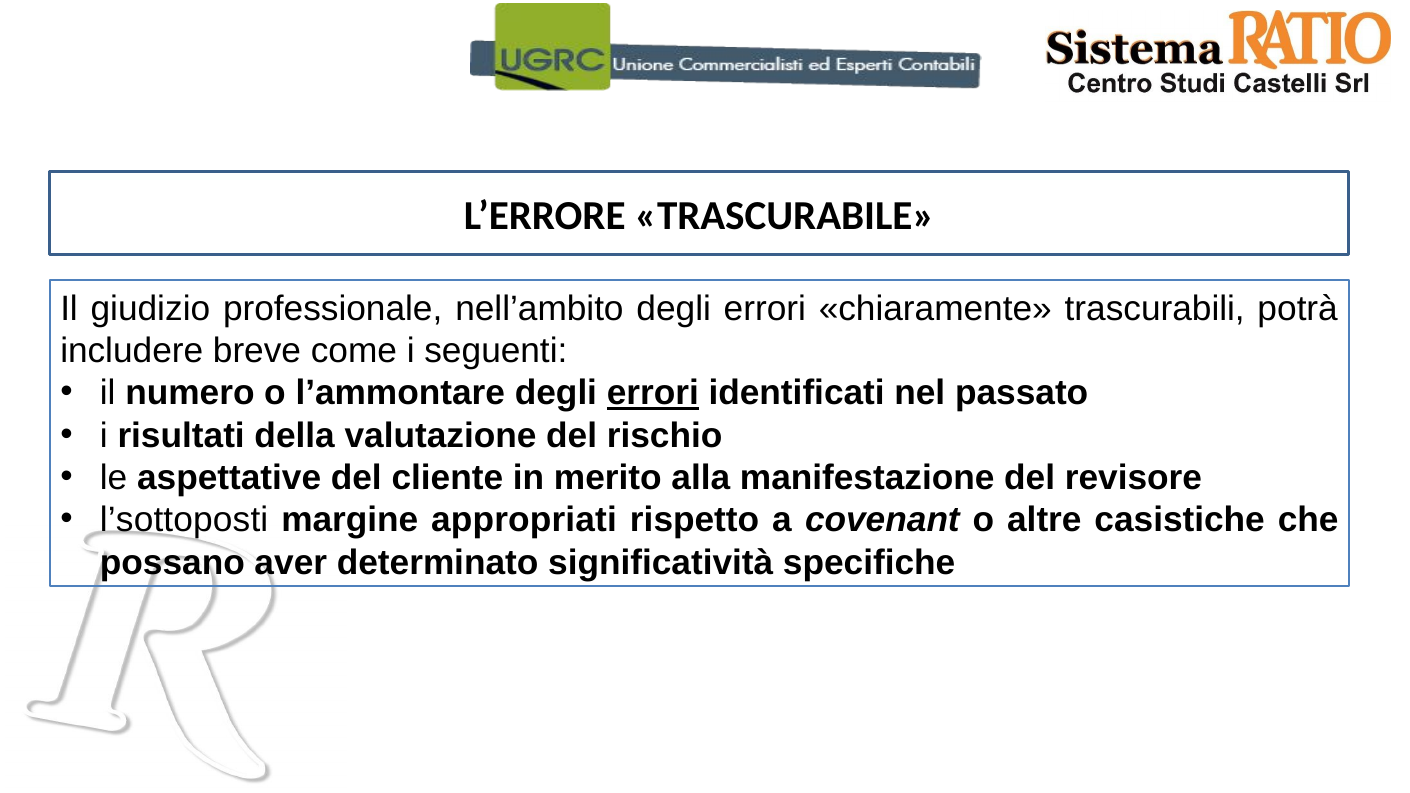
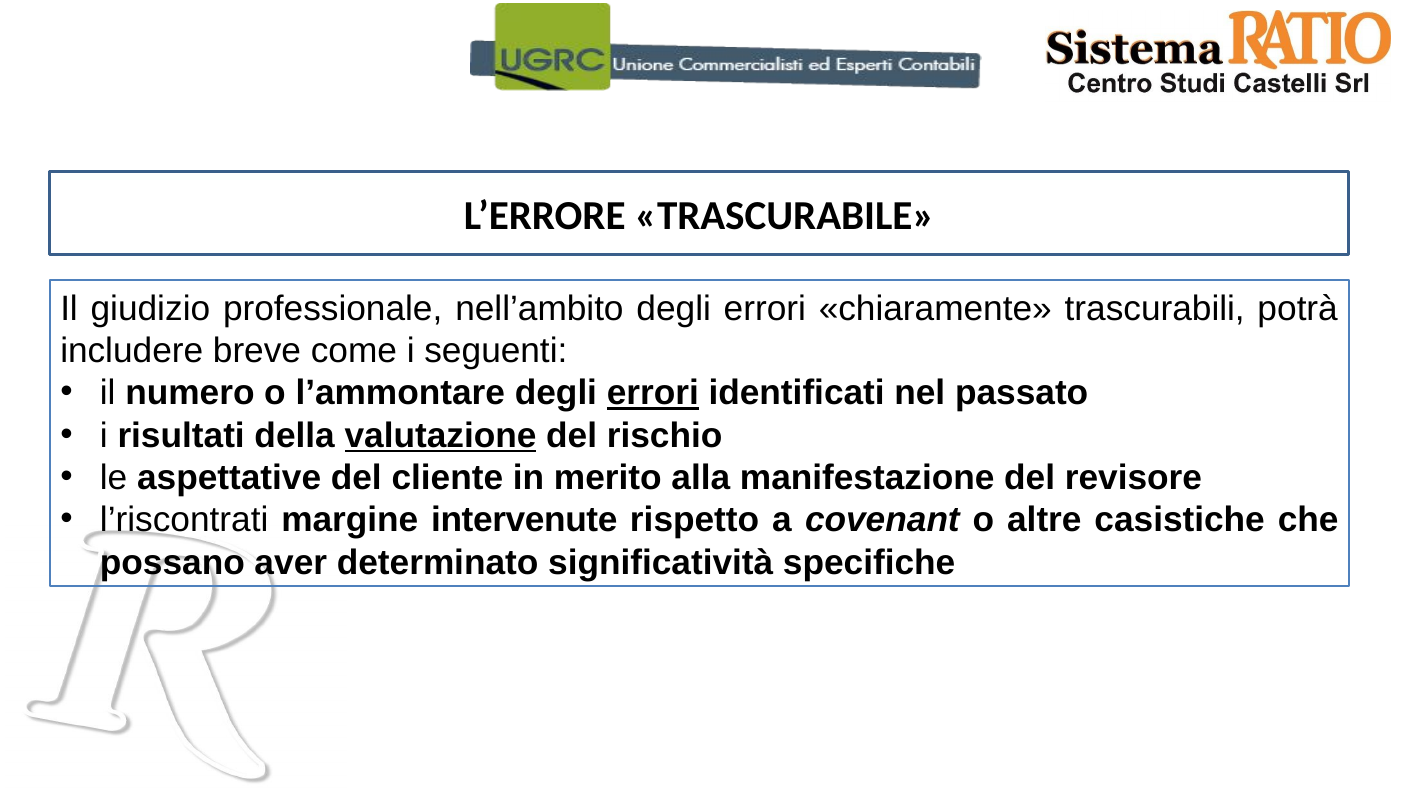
valutazione underline: none -> present
l’sottoposti: l’sottoposti -> l’riscontrati
appropriati: appropriati -> intervenute
